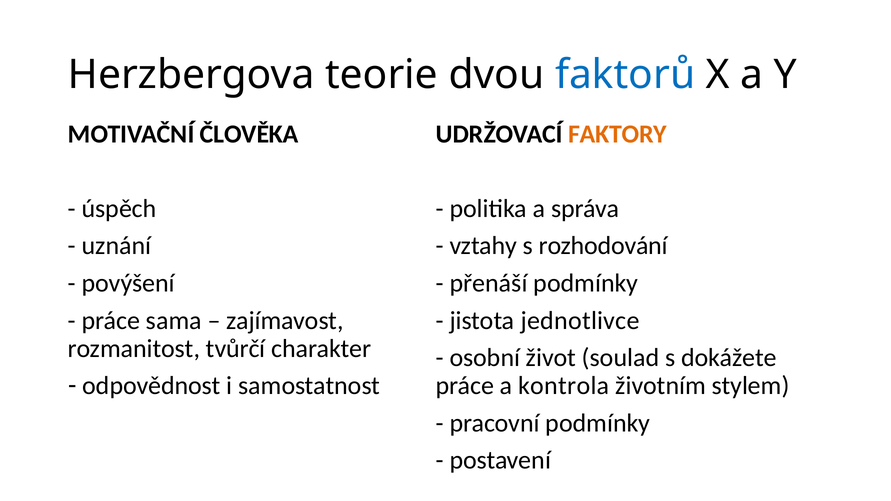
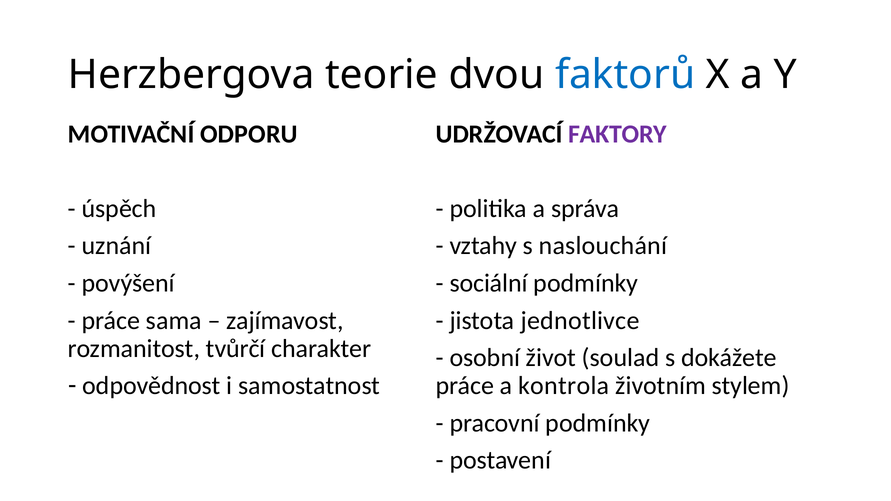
ČLOVĚKA: ČLOVĚKA -> ODPORU
FAKTORY colour: orange -> purple
rozhodování: rozhodování -> naslouchání
přenáší: přenáší -> sociální
